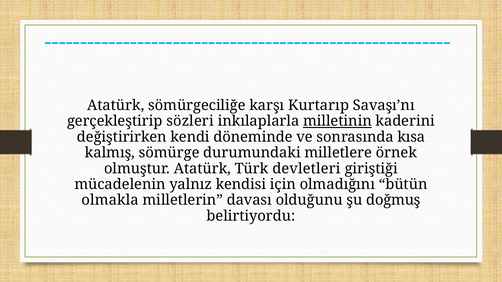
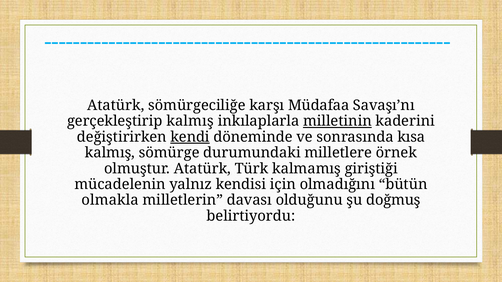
Kurtarıp: Kurtarıp -> Müdafaa
gerçekleştirip sözleri: sözleri -> kalmış
kendi underline: none -> present
devletleri: devletleri -> kalmamış
